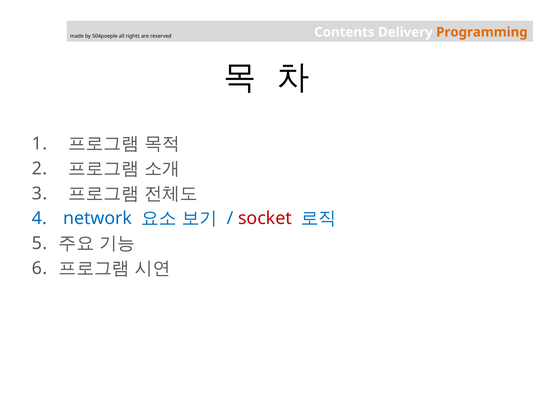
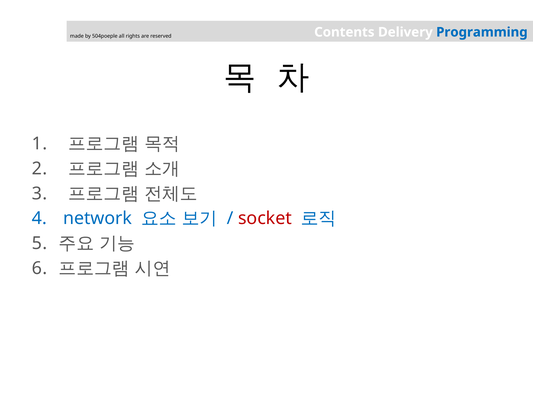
Programming colour: orange -> blue
